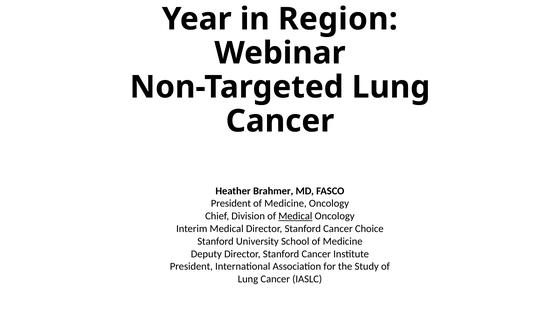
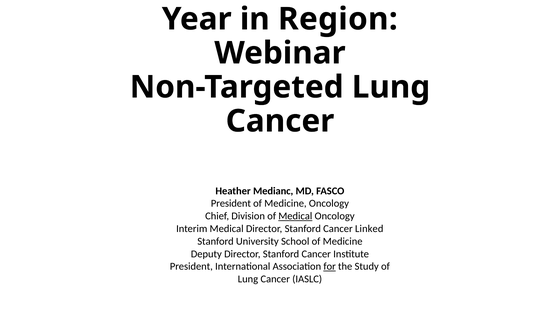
Brahmer: Brahmer -> Medianc
Choice: Choice -> Linked
for underline: none -> present
